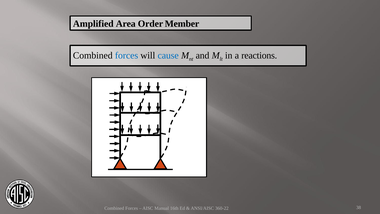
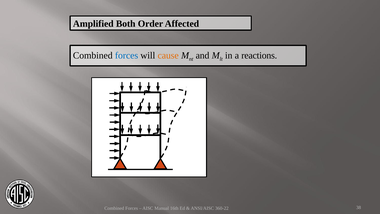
Area: Area -> Both
Member: Member -> Affected
cause colour: blue -> orange
